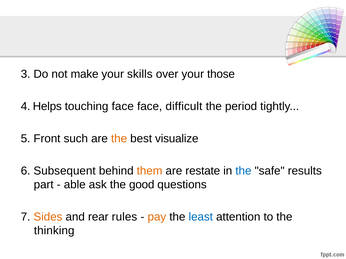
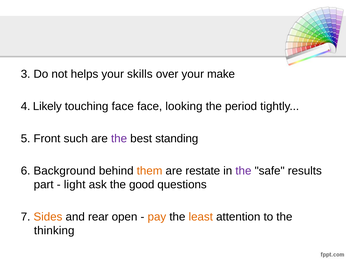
make: make -> helps
those: those -> make
Helps: Helps -> Likely
difficult: difficult -> looking
the at (119, 139) colour: orange -> purple
visualize: visualize -> standing
Subsequent: Subsequent -> Background
the at (243, 171) colour: blue -> purple
able: able -> light
rules: rules -> open
least colour: blue -> orange
